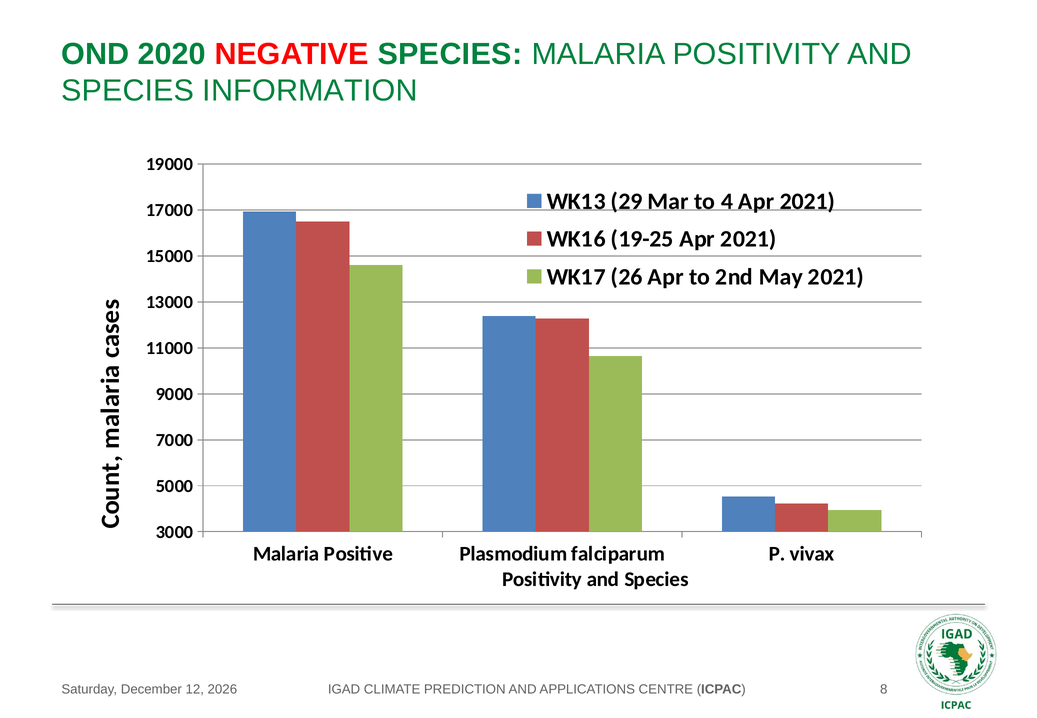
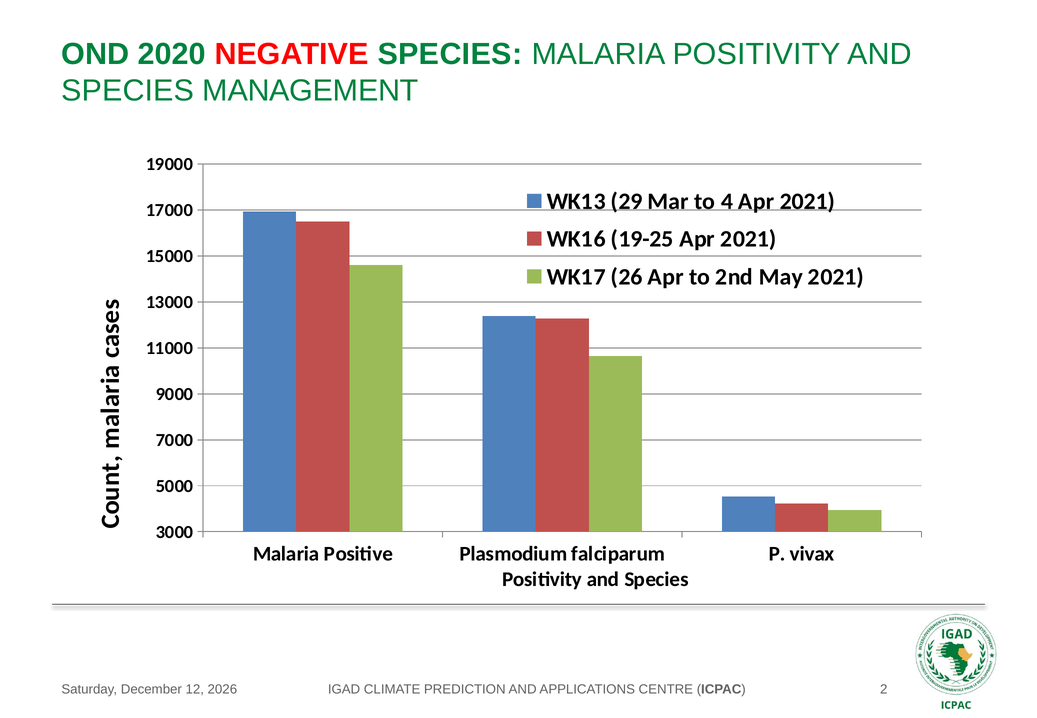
INFORMATION: INFORMATION -> MANAGEMENT
8: 8 -> 2
